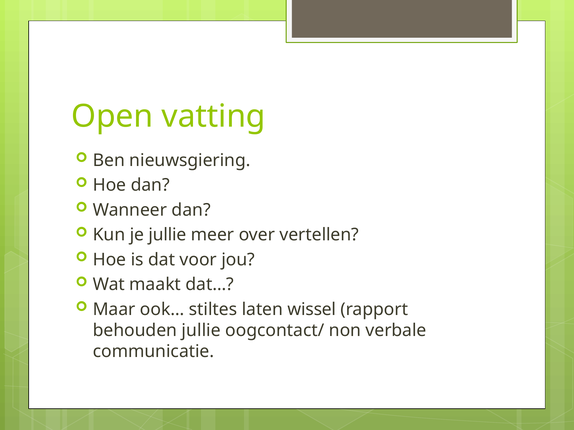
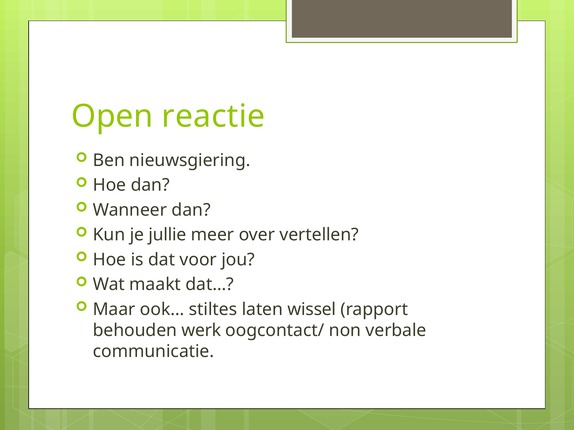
vatting: vatting -> reactie
behouden jullie: jullie -> werk
